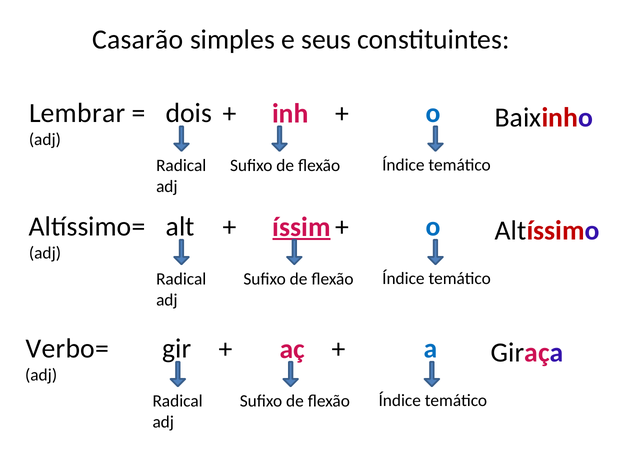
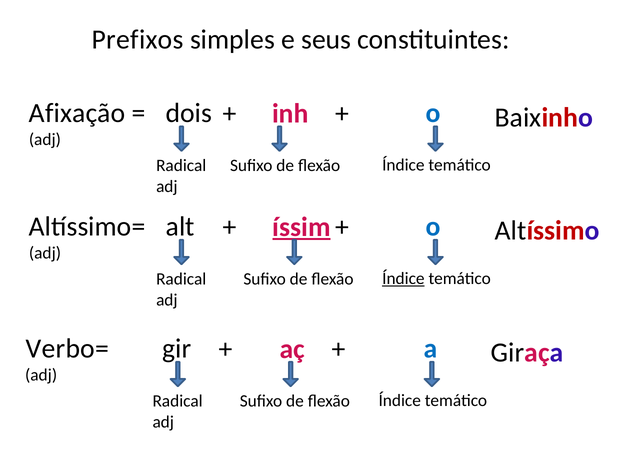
Casarão: Casarão -> Prefixos
Lembrar: Lembrar -> Afixação
Índice at (403, 278) underline: none -> present
